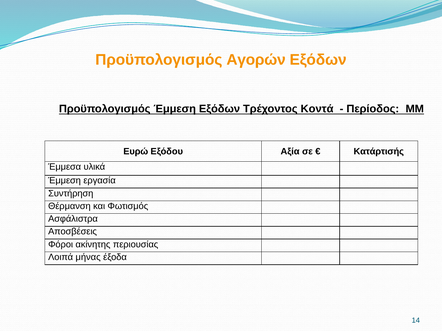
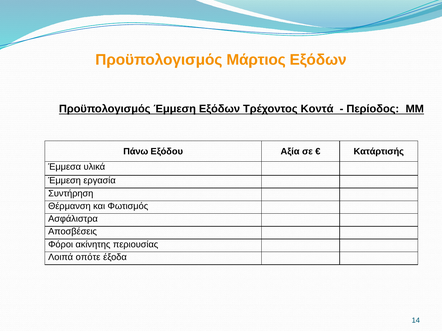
Αγορών: Αγορών -> Μάρτιος
Ευρώ: Ευρώ -> Πάνω
μήνας: μήνας -> οπότε
